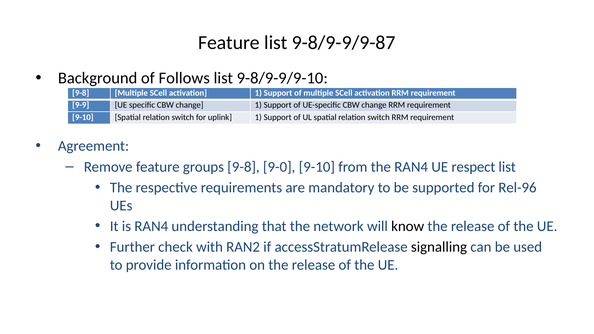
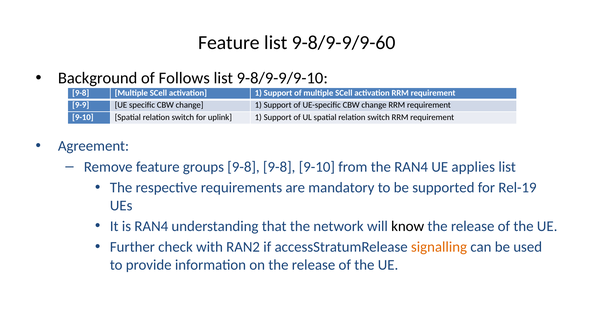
9-8/9-9/9-87: 9-8/9-9/9-87 -> 9-8/9-9/9-60
9-8 9-0: 9-0 -> 9-8
respect: respect -> applies
Rel-96: Rel-96 -> Rel-19
signalling colour: black -> orange
